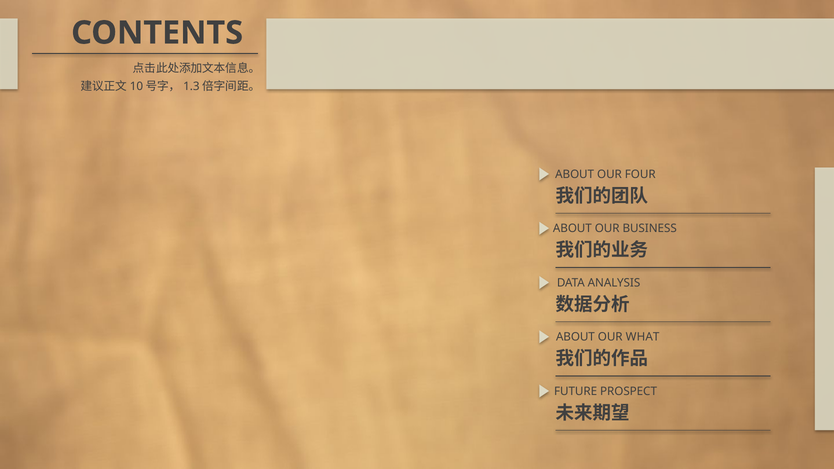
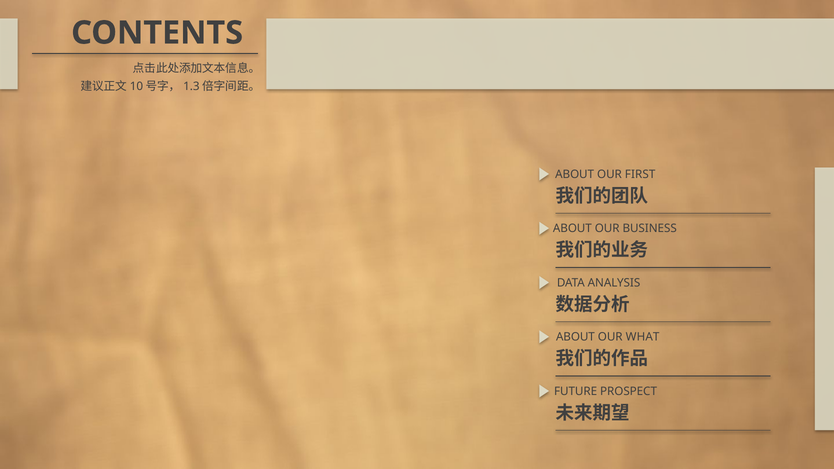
FOUR: FOUR -> FIRST
